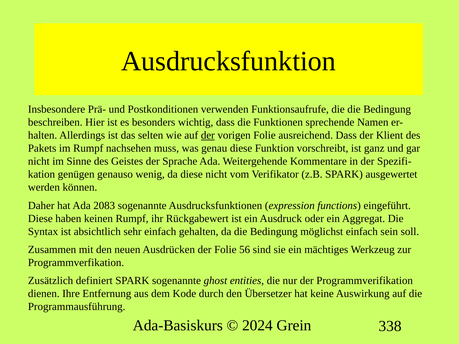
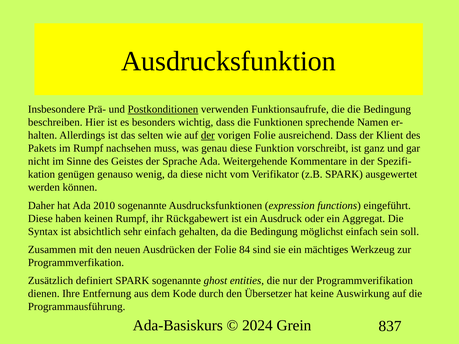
Postkonditionen underline: none -> present
2083: 2083 -> 2010
56: 56 -> 84
338: 338 -> 837
